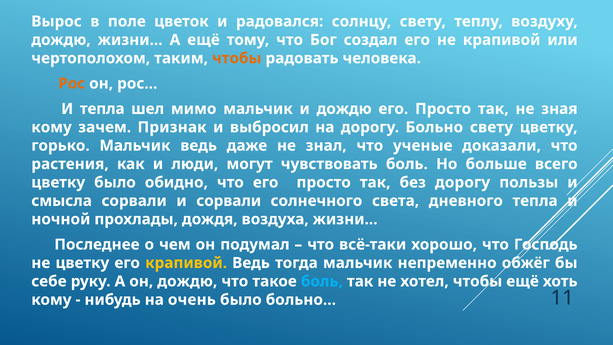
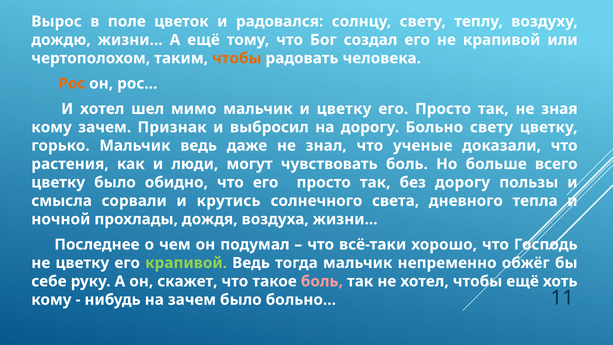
И тепла: тепла -> хотел
и дождю: дождю -> цветку
и сорвали: сорвали -> крутись
крапивой at (186, 263) colour: yellow -> light green
он дождю: дождю -> скажет
боль at (322, 281) colour: light blue -> pink
на очень: очень -> зачем
